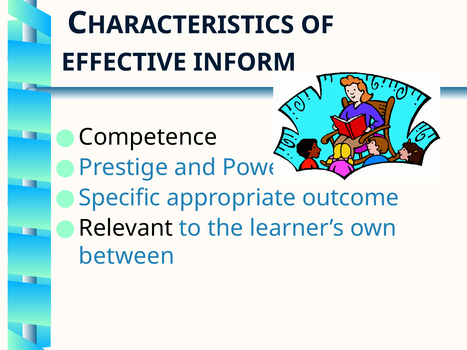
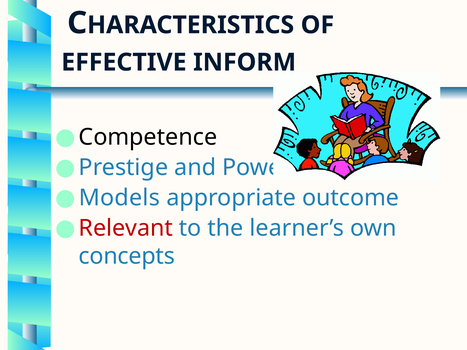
Specific: Specific -> Models
Relevant colour: black -> red
between: between -> concepts
